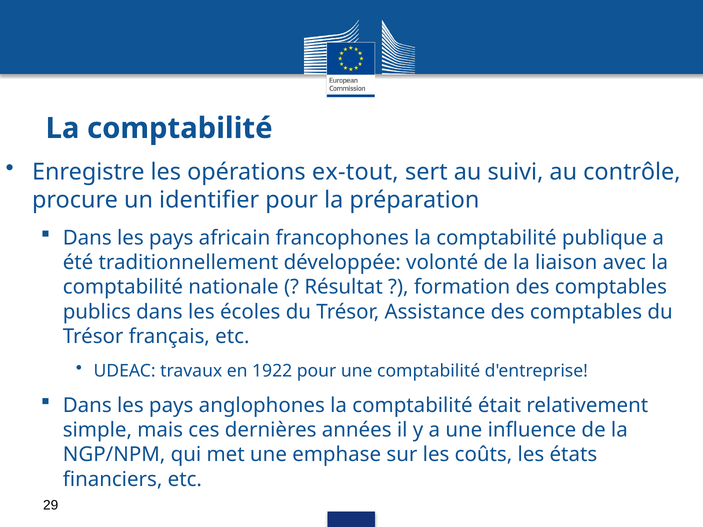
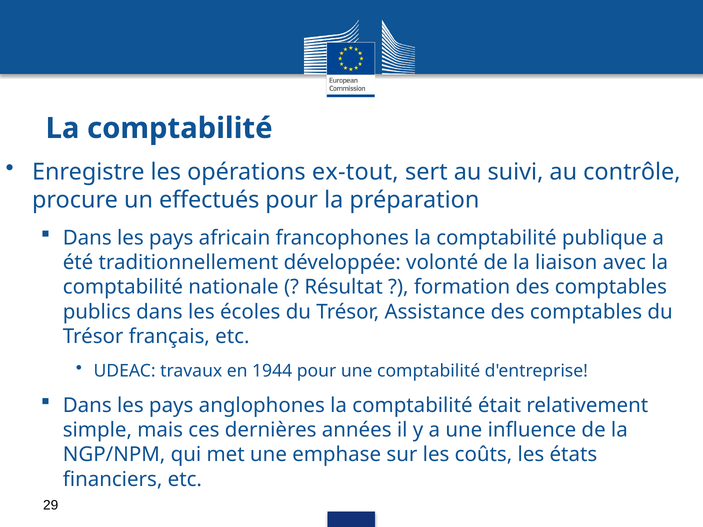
identifier: identifier -> effectués
1922: 1922 -> 1944
